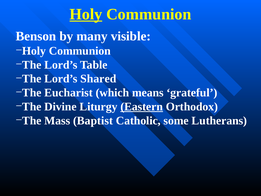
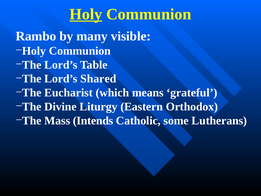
Benson: Benson -> Rambo
Eastern underline: present -> none
Baptist: Baptist -> Intends
